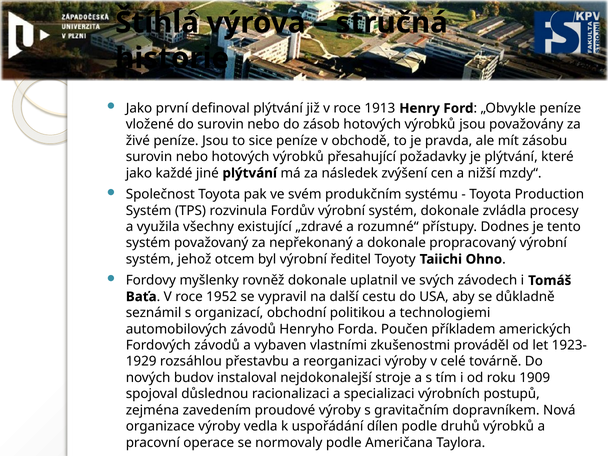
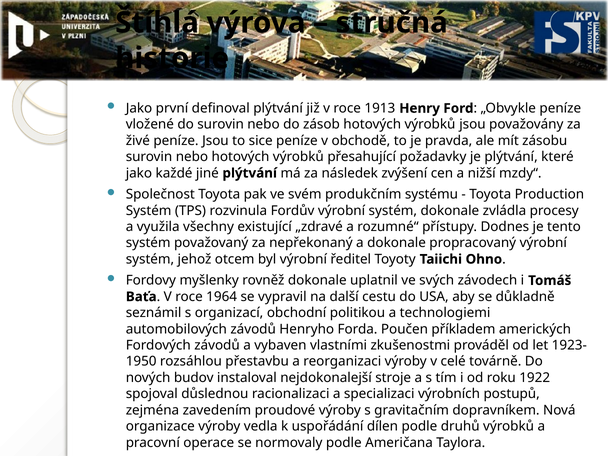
1952: 1952 -> 1964
1929: 1929 -> 1950
1909: 1909 -> 1922
